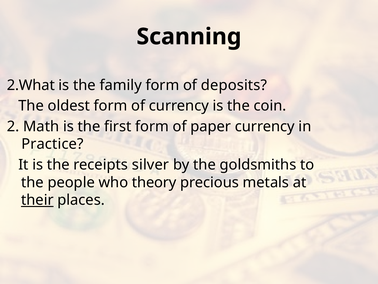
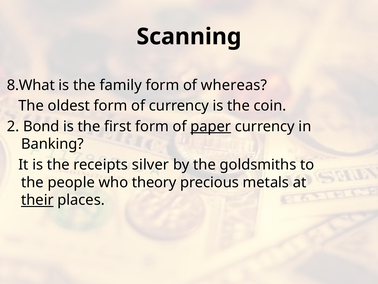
2.What: 2.What -> 8.What
deposits: deposits -> whereas
Math: Math -> Bond
paper underline: none -> present
Practice: Practice -> Banking
